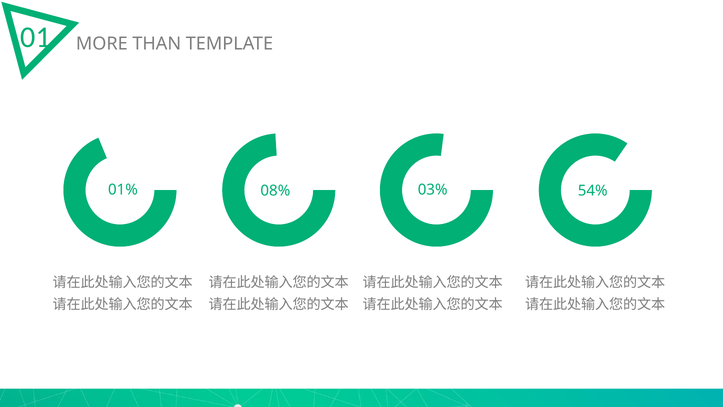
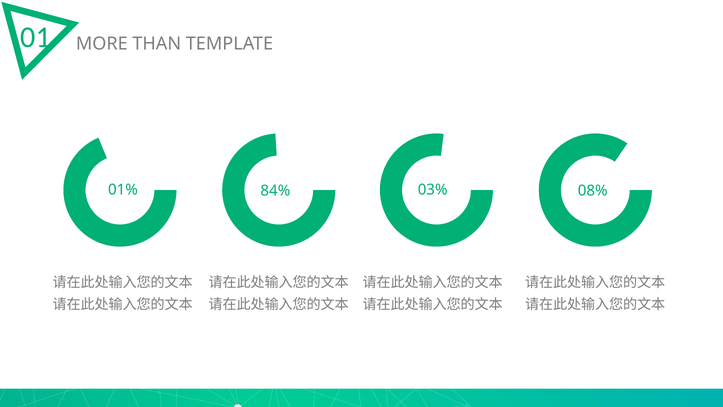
08%: 08% -> 84%
54%: 54% -> 08%
